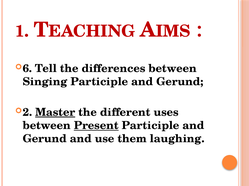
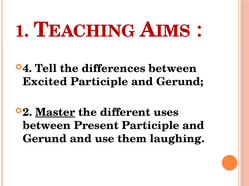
6: 6 -> 4
Singing: Singing -> Excited
Present underline: present -> none
